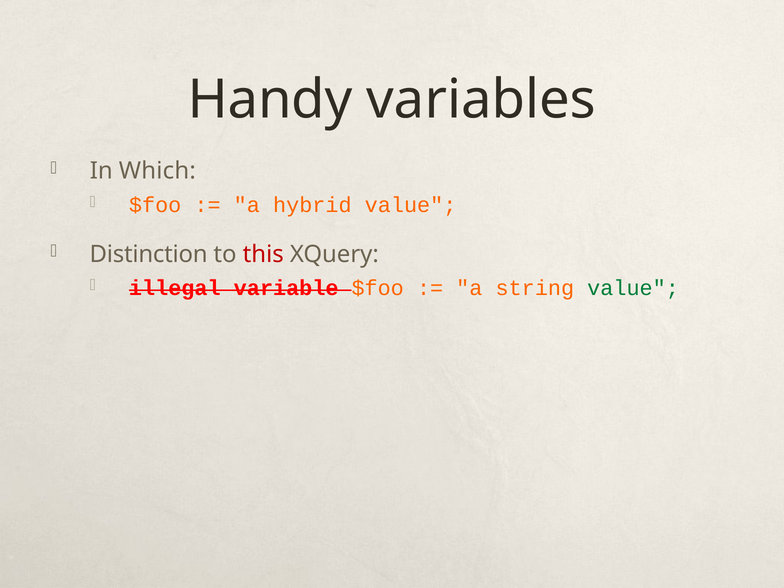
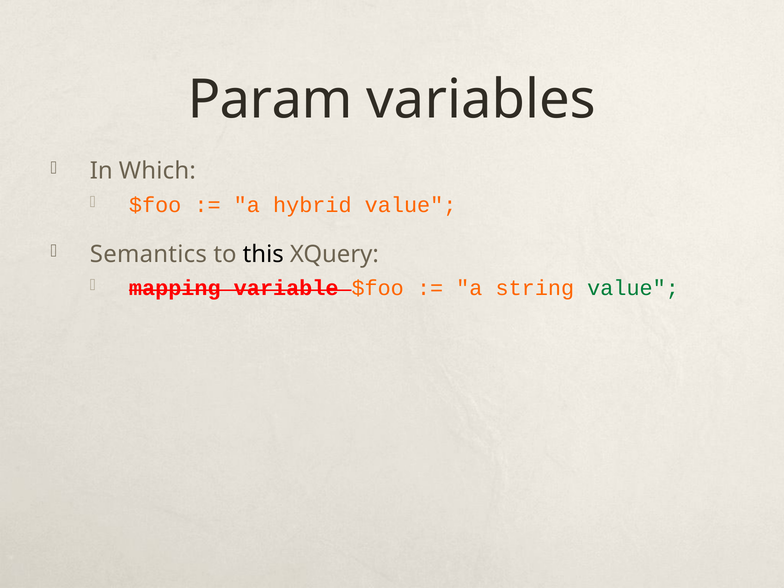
Handy: Handy -> Param
Distinction: Distinction -> Semantics
this colour: red -> black
illegal: illegal -> mapping
